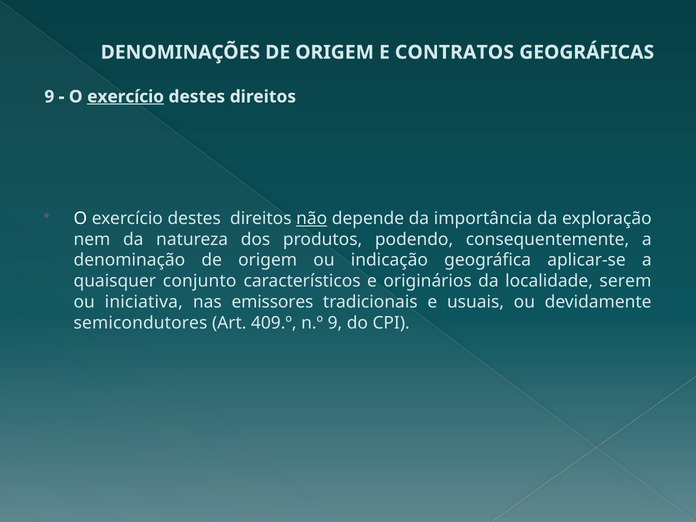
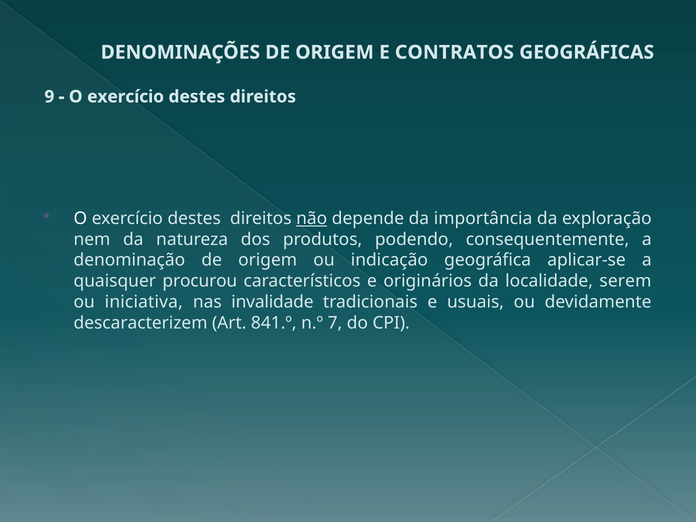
exercício at (126, 97) underline: present -> none
conjunto: conjunto -> procurou
emissores: emissores -> invalidade
semicondutores: semicondutores -> descaracterizem
409.º: 409.º -> 841.º
n.º 9: 9 -> 7
